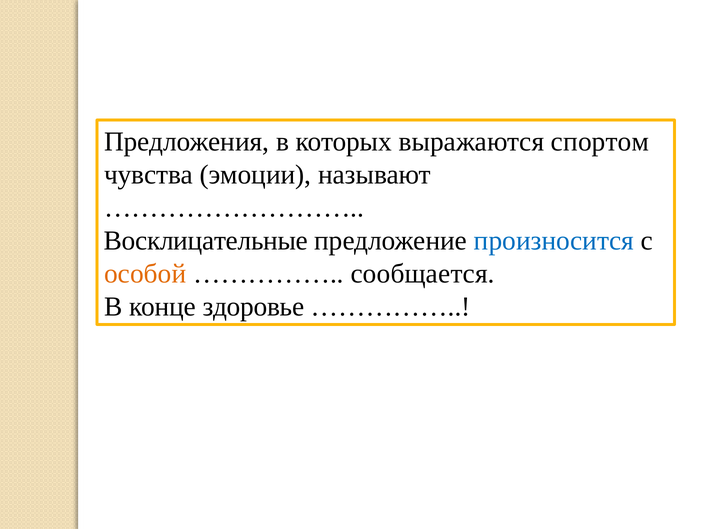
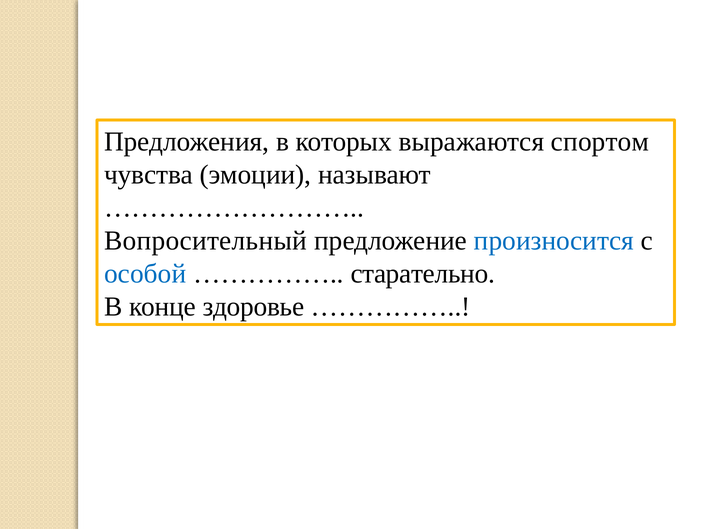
Восклицательные: Восклицательные -> Вопросительный
особой colour: orange -> blue
сообщается: сообщается -> старательно
